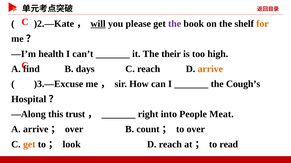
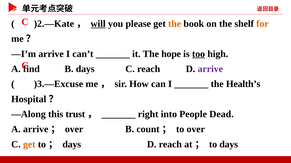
the at (175, 24) colour: purple -> orange
—I’m health: health -> arrive
their: their -> hope
too underline: none -> present
arrive at (210, 69) colour: orange -> purple
Cough’s: Cough’s -> Health’s
Meat: Meat -> Dead
look at (72, 145): look -> days
to read: read -> days
